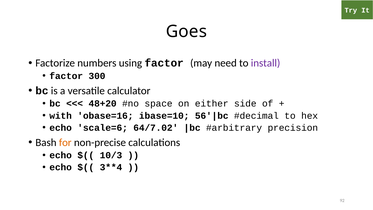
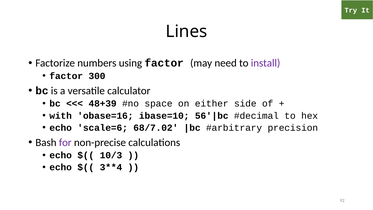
Goes: Goes -> Lines
48+20: 48+20 -> 48+39
64/7.02: 64/7.02 -> 68/7.02
for colour: orange -> purple
